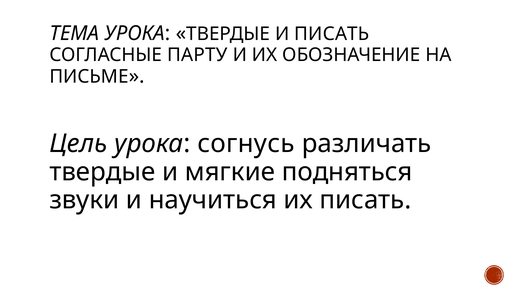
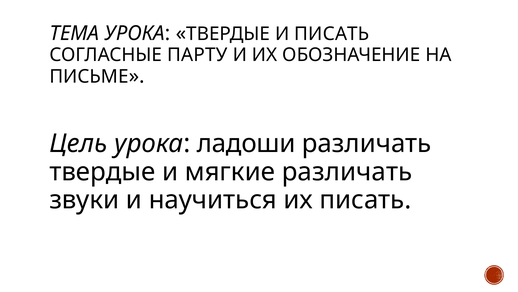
согнусь: согнусь -> ладоши
мягкие подняться: подняться -> различать
